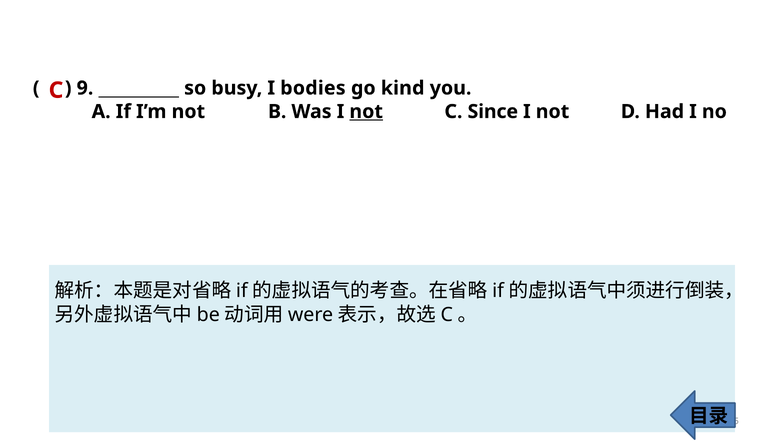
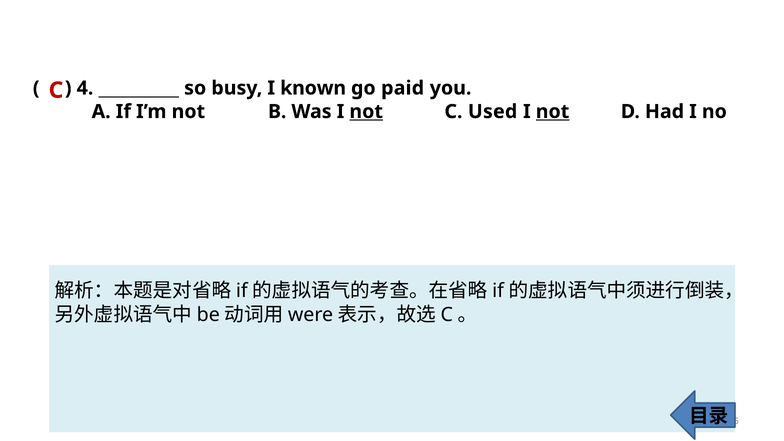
9: 9 -> 4
bodies: bodies -> known
kind: kind -> paid
Since: Since -> Used
not at (553, 112) underline: none -> present
